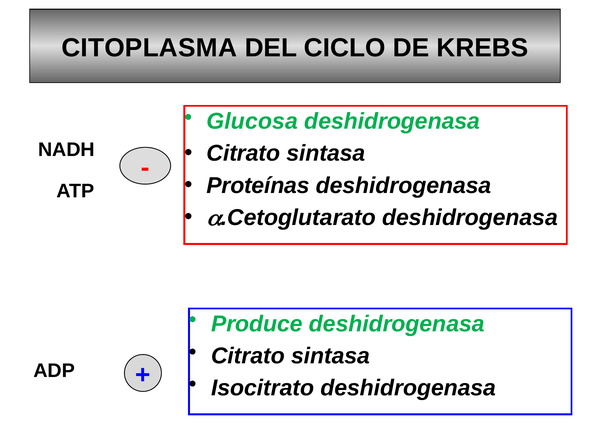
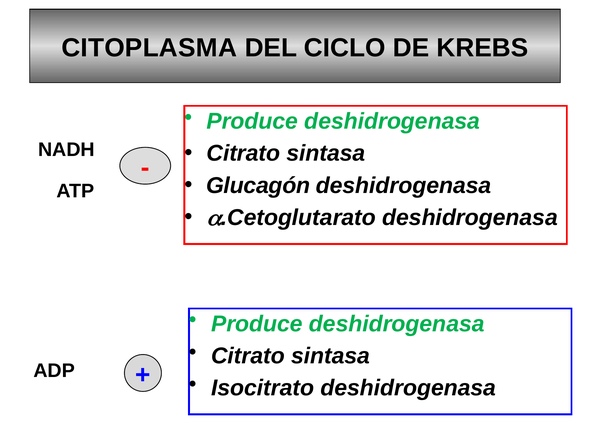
Glucosa at (252, 121): Glucosa -> Produce
Proteínas: Proteínas -> Glucagón
